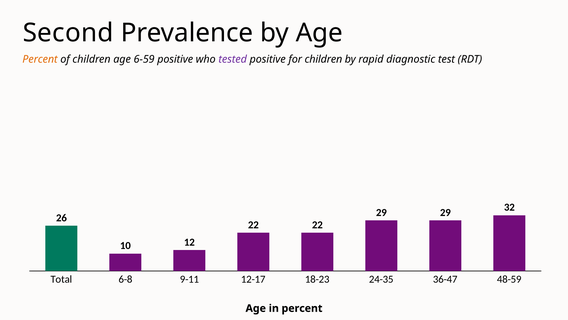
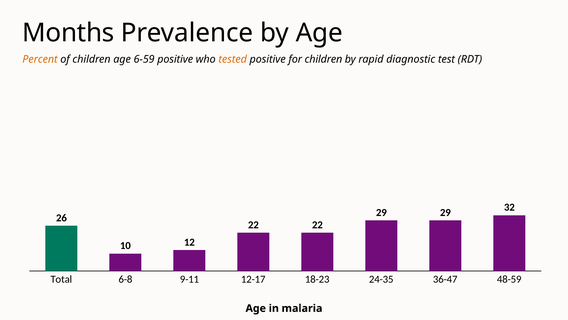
Second: Second -> Months
tested colour: purple -> orange
in percent: percent -> malaria
